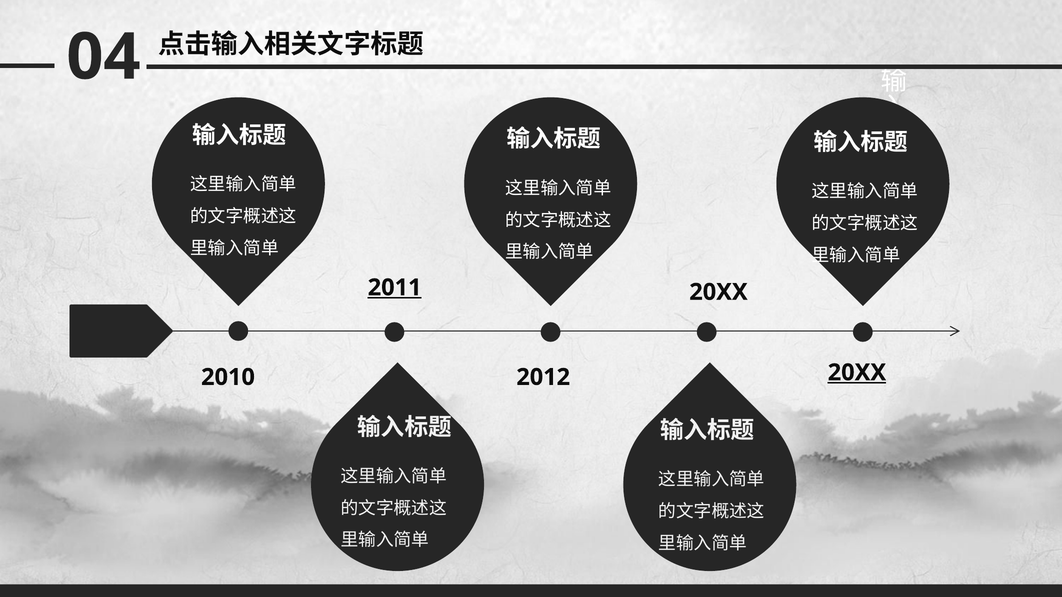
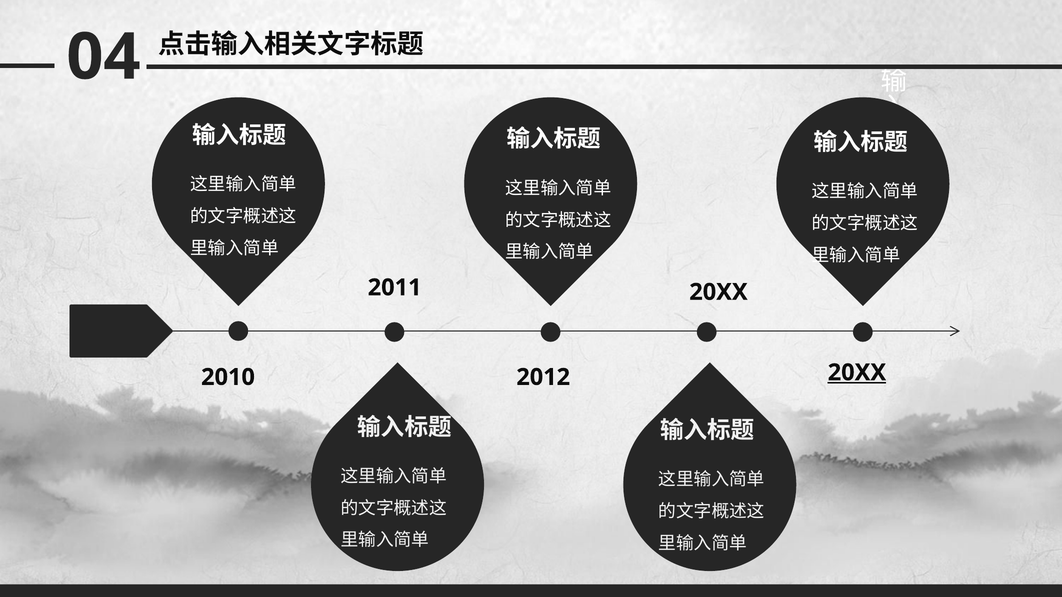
2011 underline: present -> none
